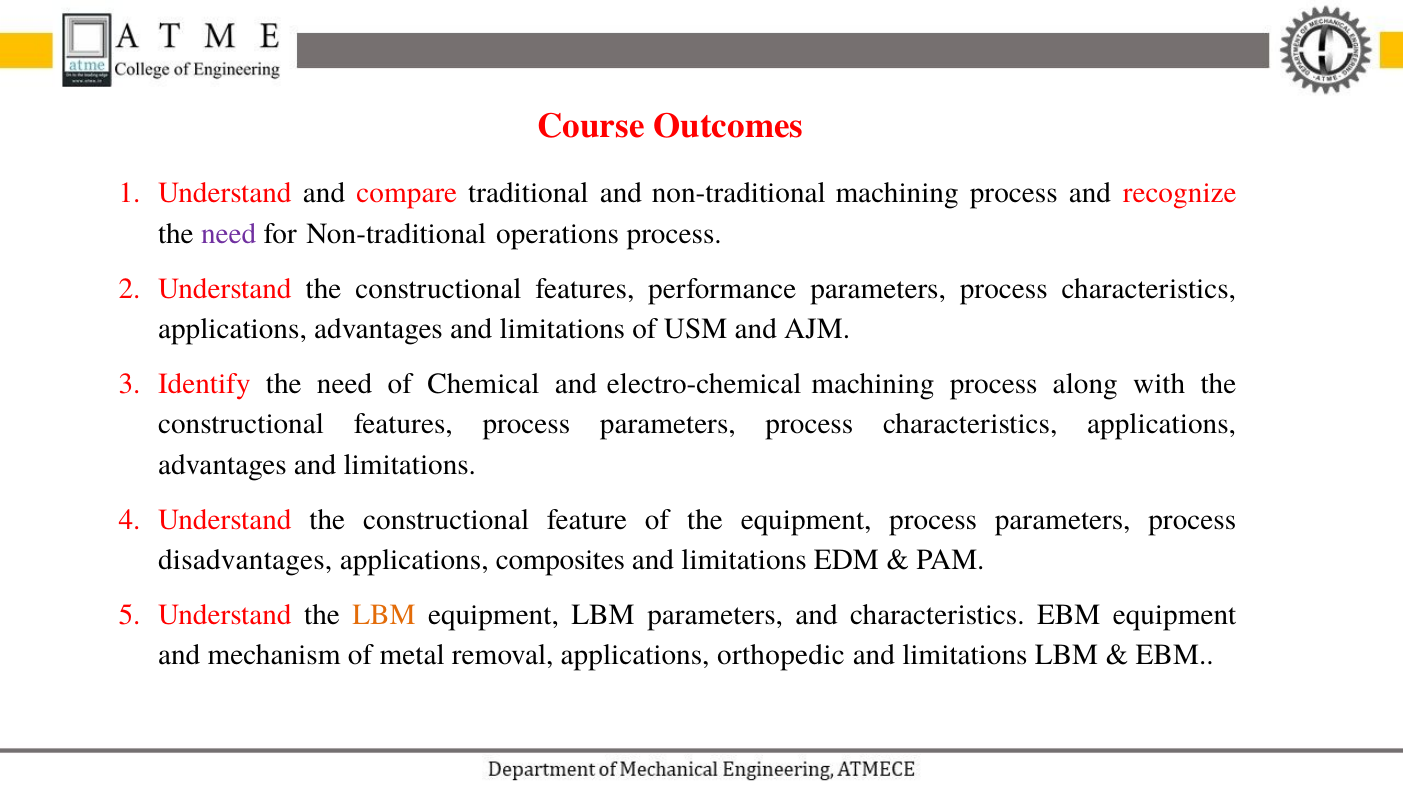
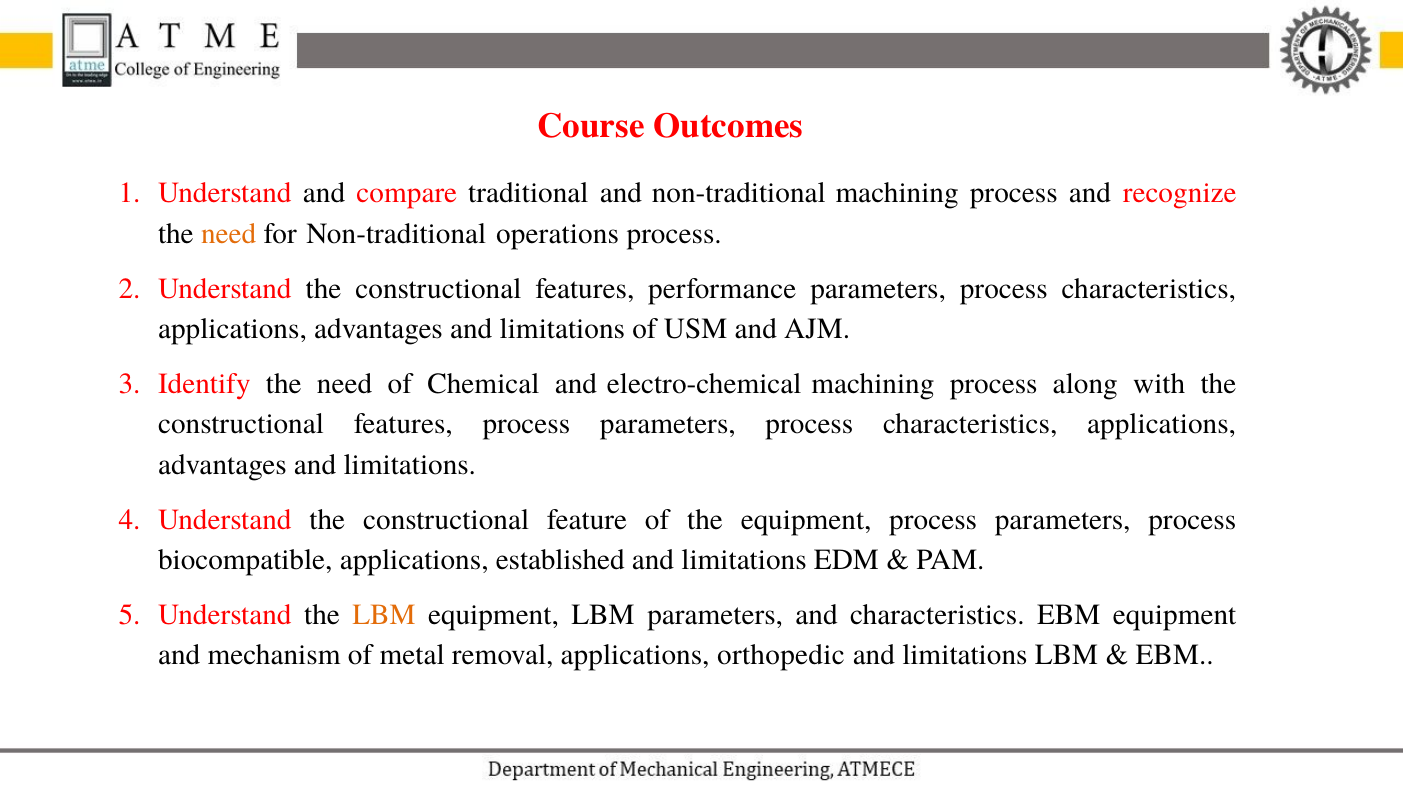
need at (229, 234) colour: purple -> orange
disadvantages: disadvantages -> biocompatible
composites: composites -> established
